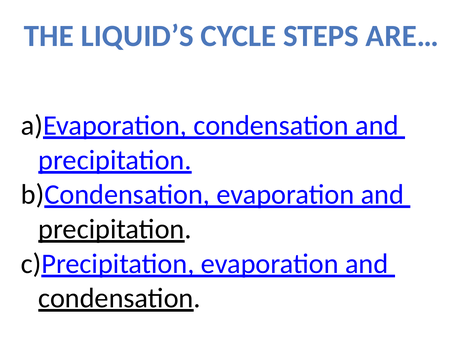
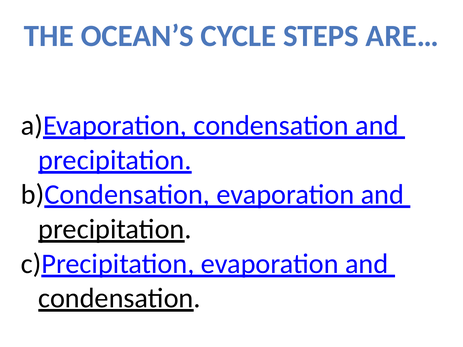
LIQUID’S: LIQUID’S -> OCEAN’S
